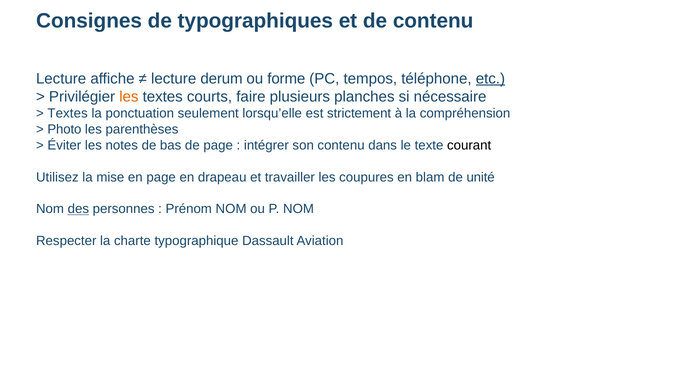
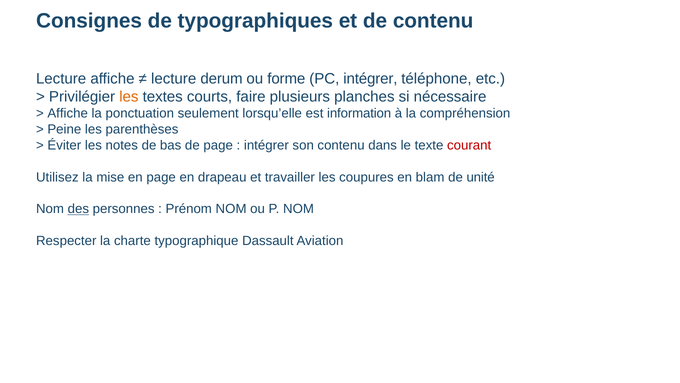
PC tempos: tempos -> intégrer
etc underline: present -> none
Textes at (68, 113): Textes -> Affiche
strictement: strictement -> information
Photo: Photo -> Peine
courant colour: black -> red
